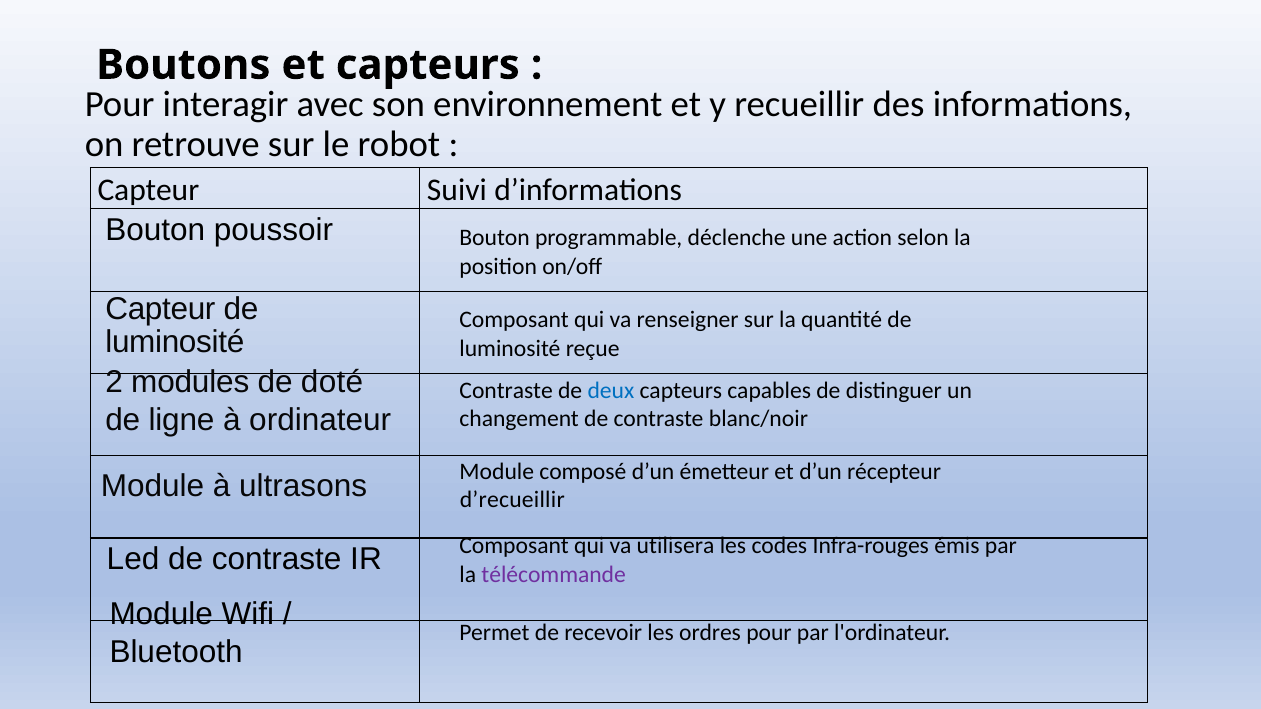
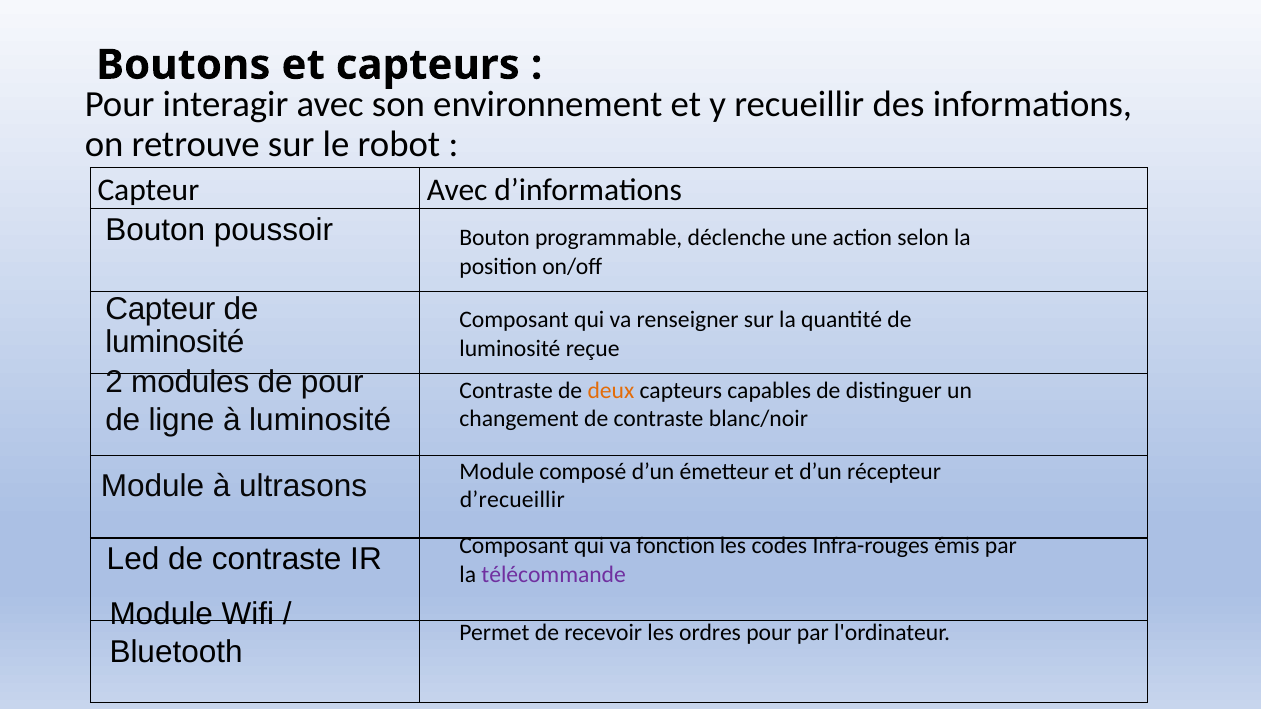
Capteur Suivi: Suivi -> Avec
de doté: doté -> pour
deux colour: blue -> orange
à ordinateur: ordinateur -> luminosité
utilisera: utilisera -> fonction
